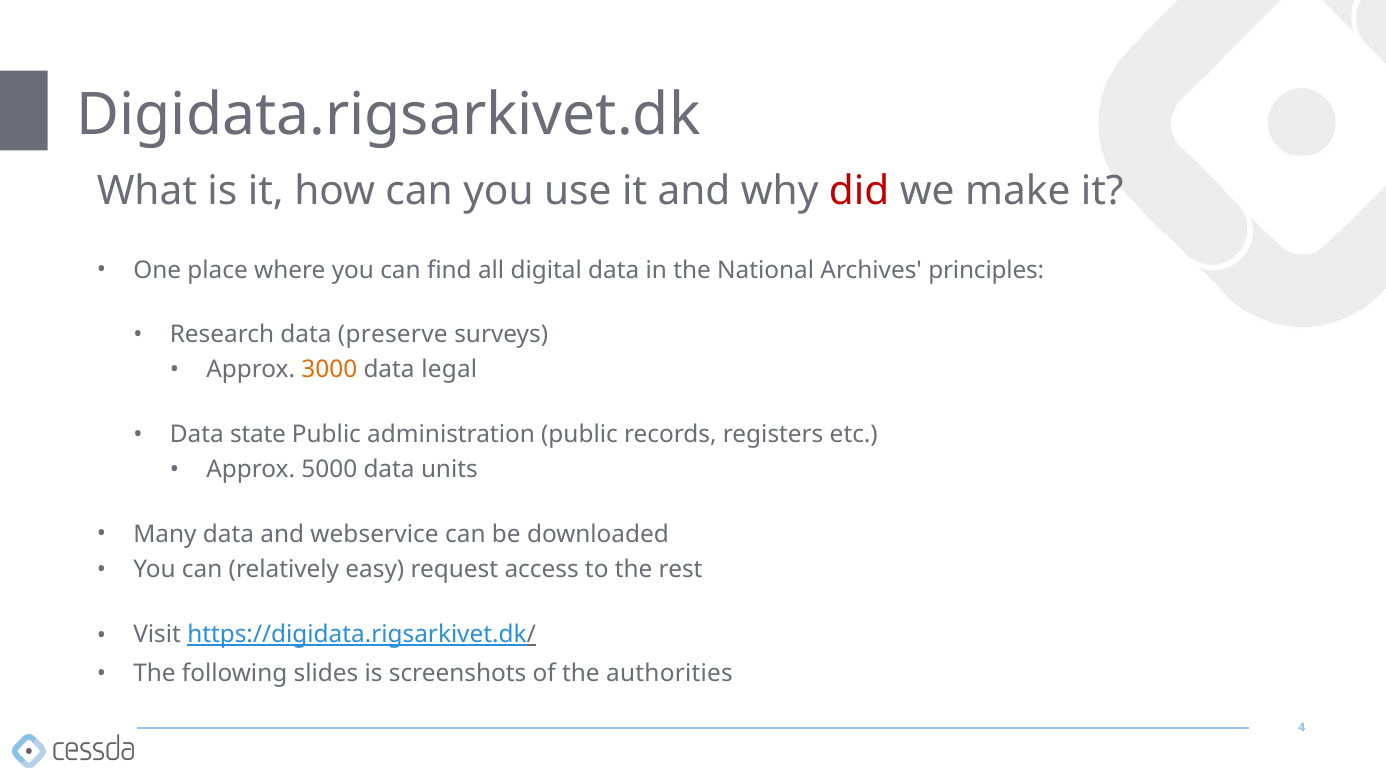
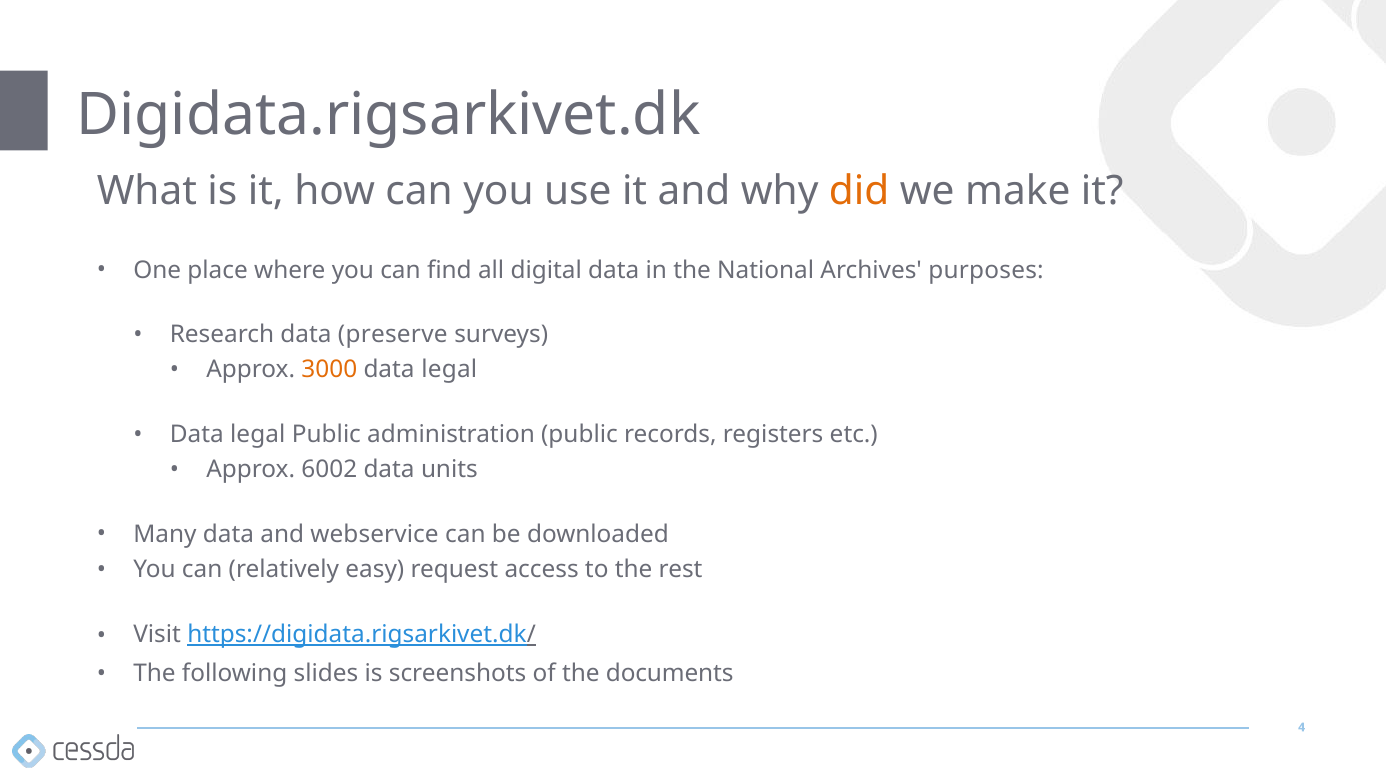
did colour: red -> orange
principles: principles -> purposes
state at (258, 435): state -> legal
5000: 5000 -> 6002
authorities: authorities -> documents
